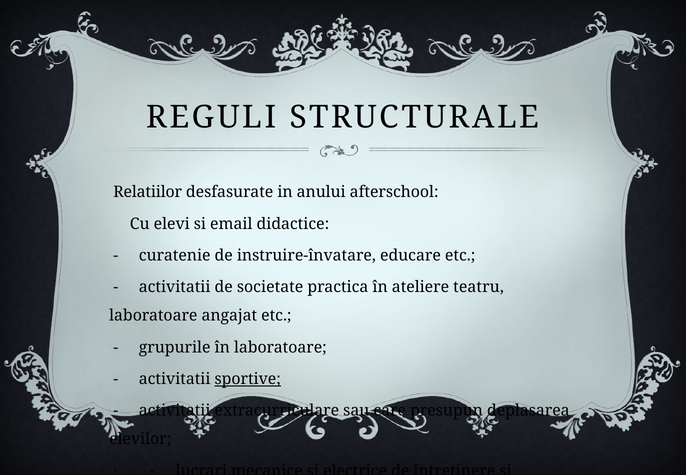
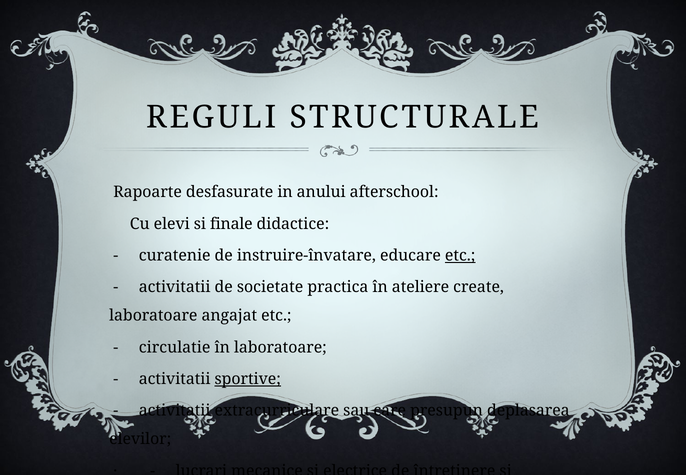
Relatiilor: Relatiilor -> Rapoarte
email: email -> finale
etc at (460, 255) underline: none -> present
teatru: teatru -> create
grupurile: grupurile -> circulatie
